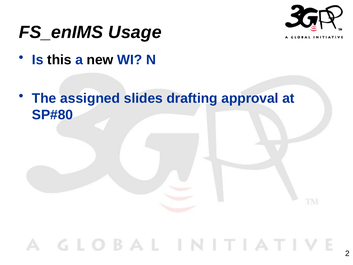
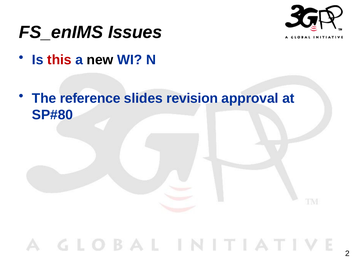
Usage: Usage -> Issues
this colour: black -> red
assigned: assigned -> reference
drafting: drafting -> revision
